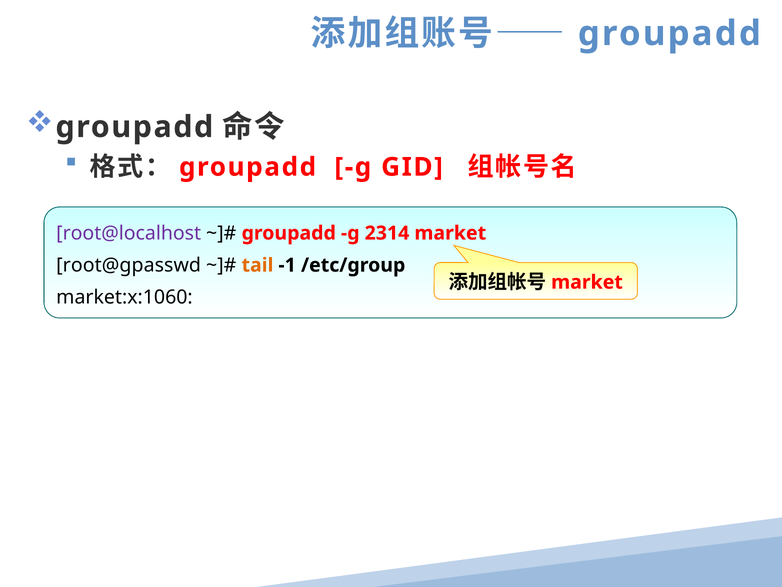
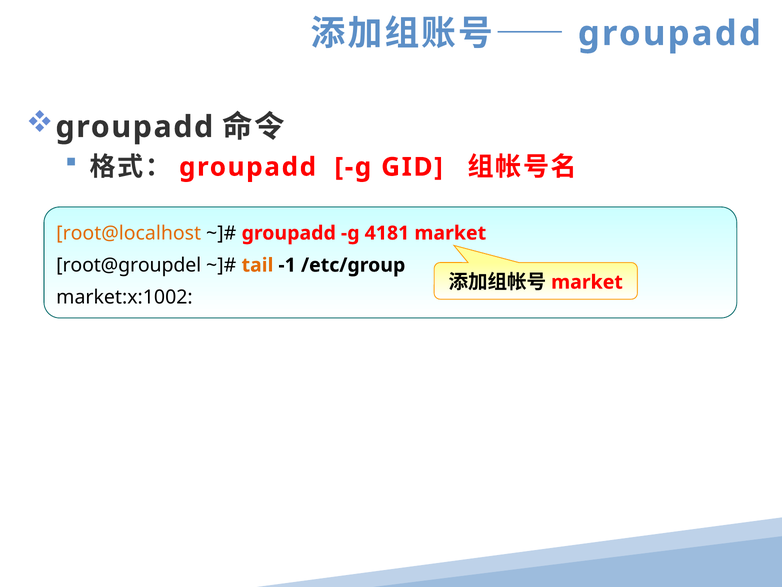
root@localhost colour: purple -> orange
2314: 2314 -> 4181
root@gpasswd: root@gpasswd -> root@groupdel
market:x:1060: market:x:1060 -> market:x:1002
